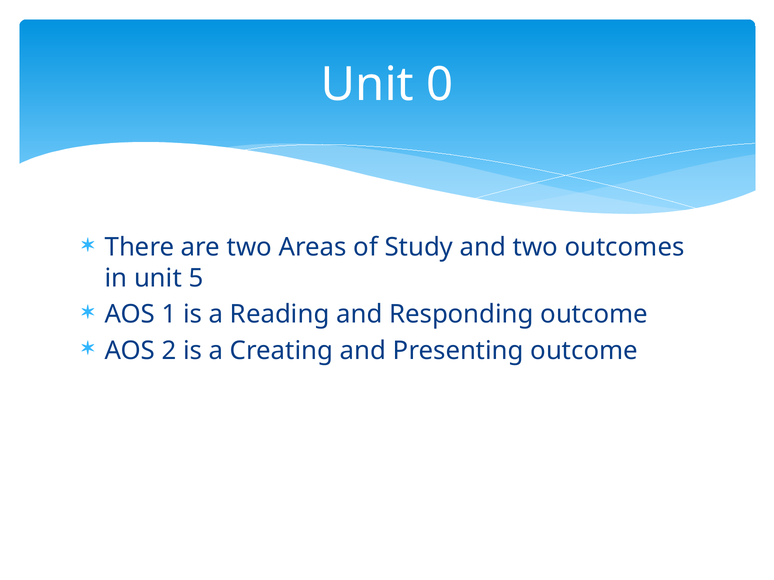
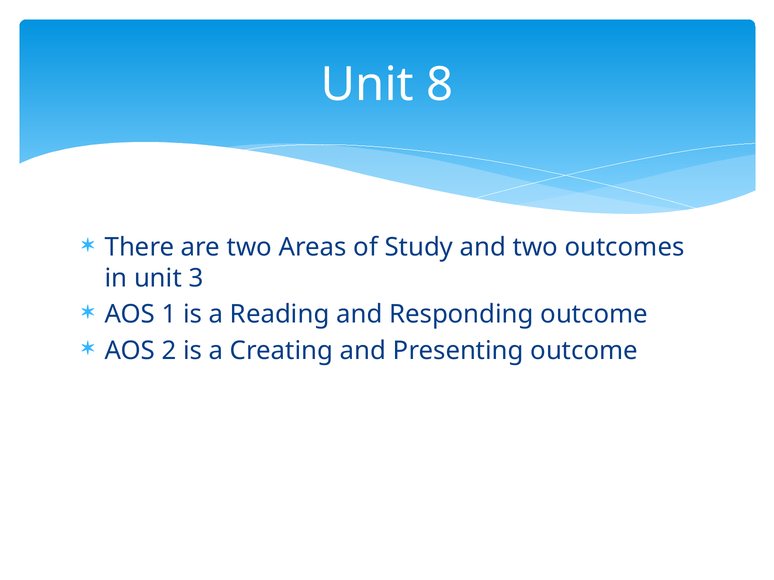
0: 0 -> 8
5: 5 -> 3
